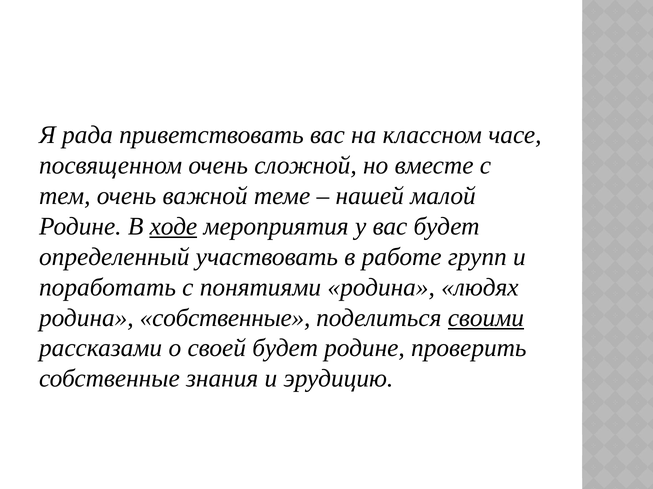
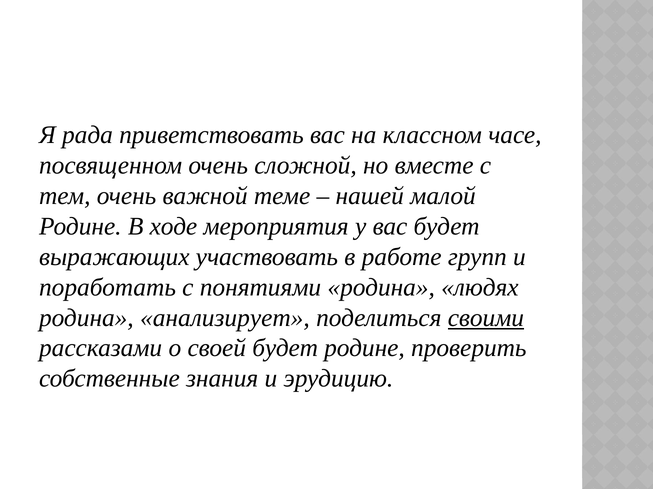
ходе underline: present -> none
определенный: определенный -> выражающих
родина собственные: собственные -> анализирует
